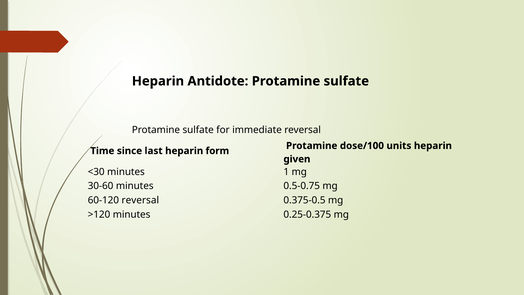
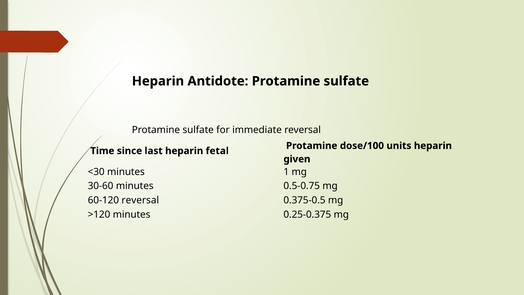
form: form -> fetal
